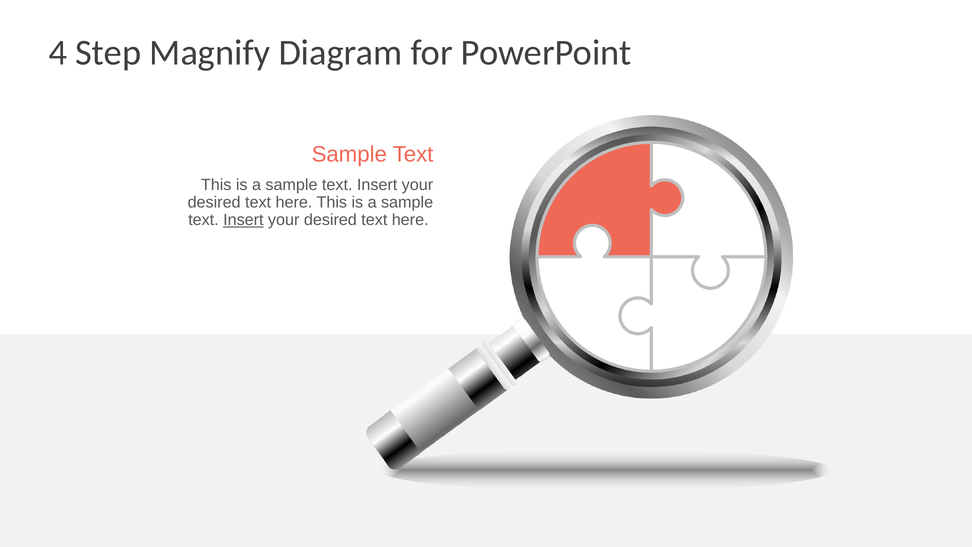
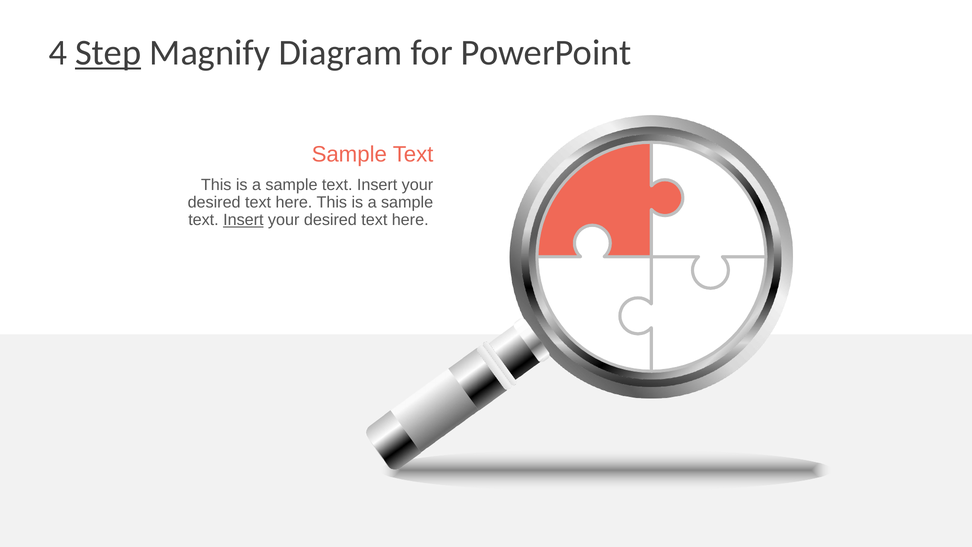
Step underline: none -> present
